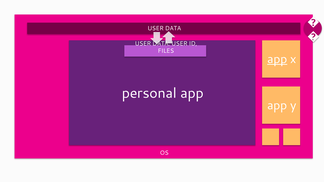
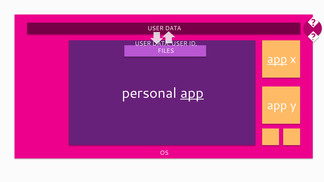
app at (192, 93) underline: none -> present
